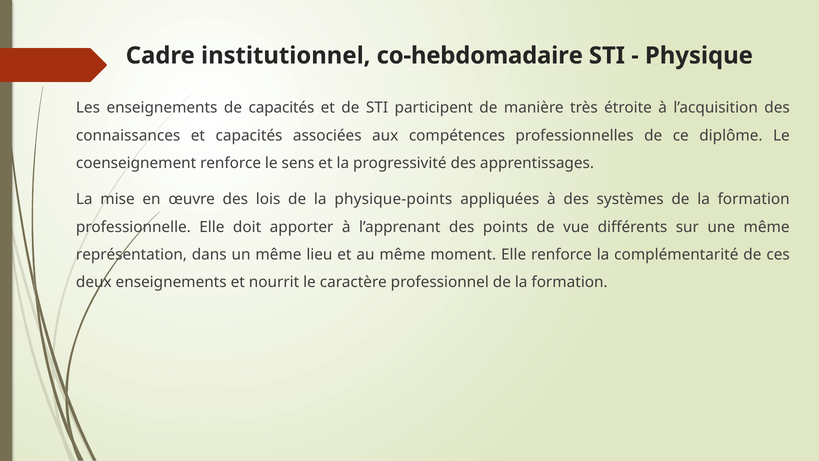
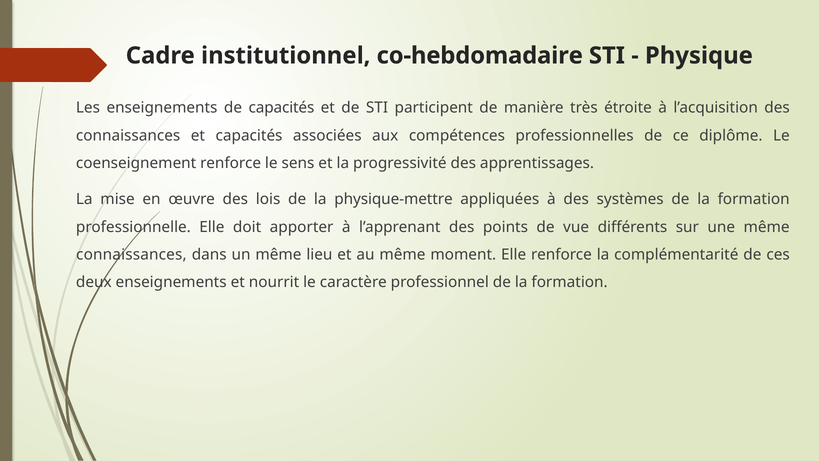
physique-points: physique-points -> physique-mettre
représentation at (131, 255): représentation -> connaissances
